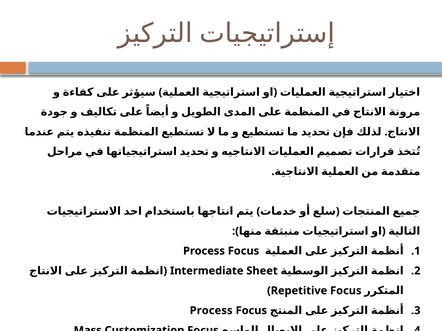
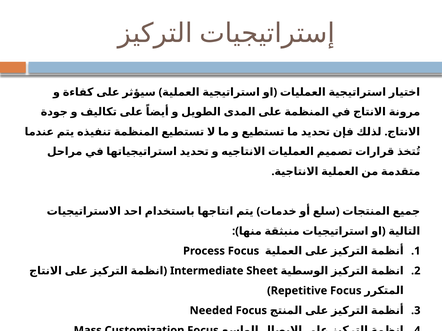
Process at (211, 311): Process -> Needed
